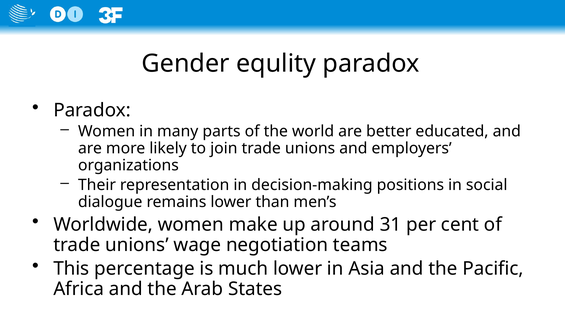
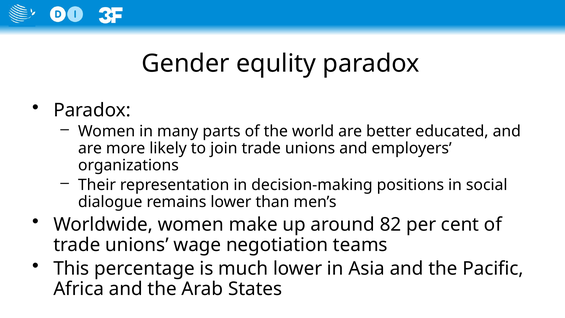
31: 31 -> 82
